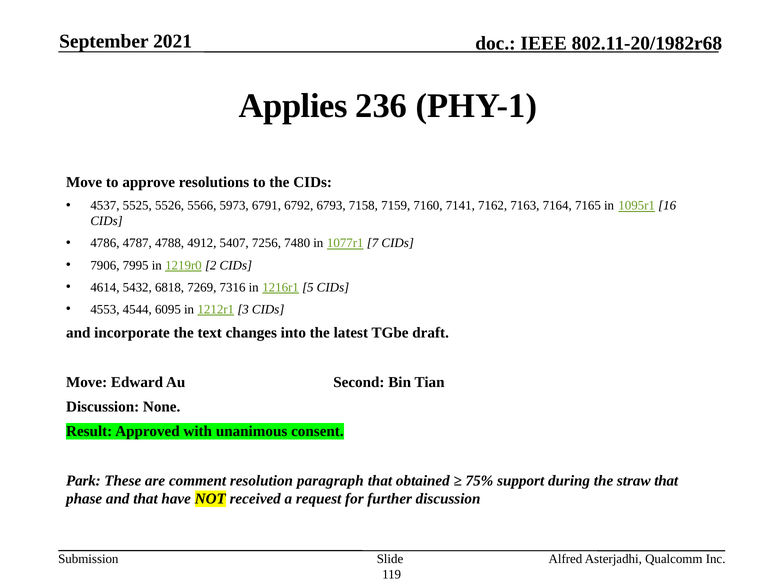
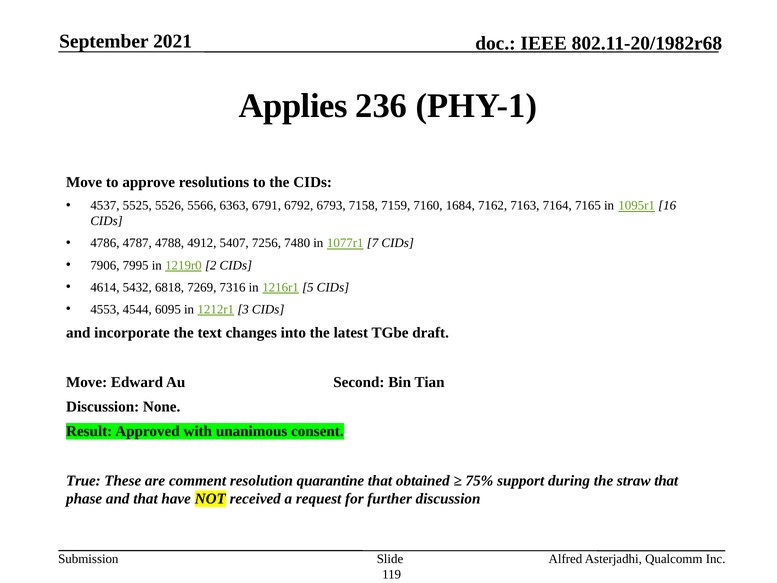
5973: 5973 -> 6363
7141: 7141 -> 1684
Park: Park -> True
paragraph: paragraph -> quarantine
